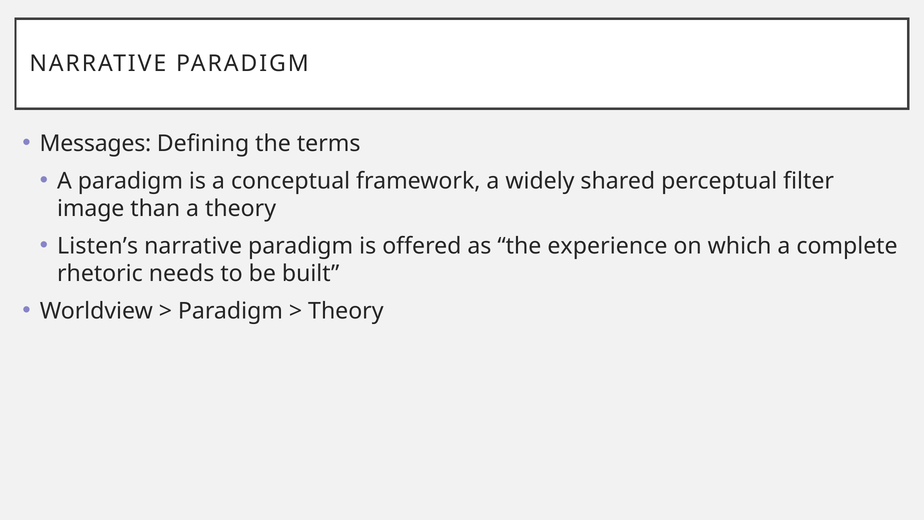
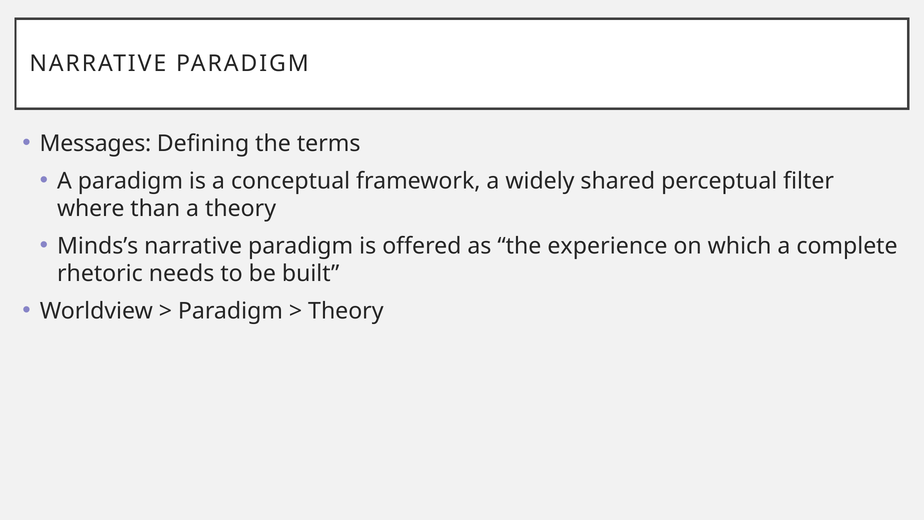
image: image -> where
Listen’s: Listen’s -> Minds’s
